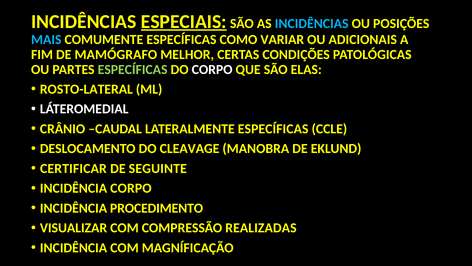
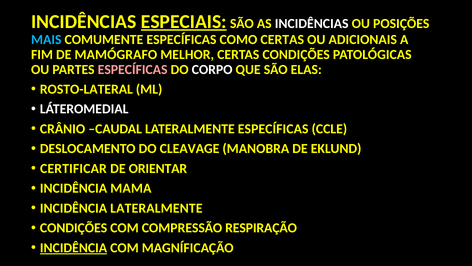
INCIDÊNCIAS at (312, 23) colour: light blue -> white
COMO VARIAR: VARIAR -> CERTAS
ESPECÍFICAS at (133, 69) colour: light green -> pink
SEGUINTE: SEGUINTE -> ORIENTAR
INCIDÊNCIA CORPO: CORPO -> MAMA
INCIDÊNCIA PROCEDIMENTO: PROCEDIMENTO -> LATERALMENTE
VISUALIZAR at (74, 228): VISUALIZAR -> CONDIÇÕES
REALIZADAS: REALIZADAS -> RESPIRAÇÃO
INCIDÊNCIA at (74, 247) underline: none -> present
